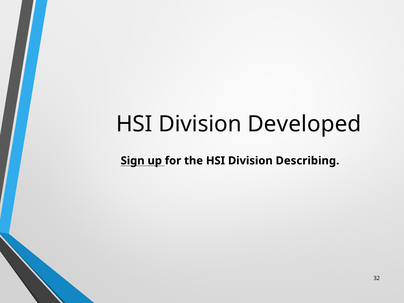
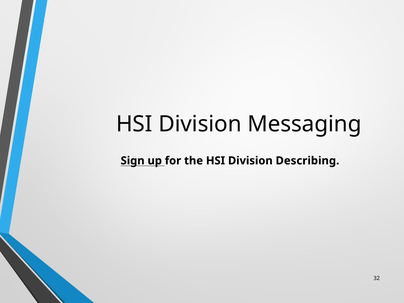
Developed: Developed -> Messaging
